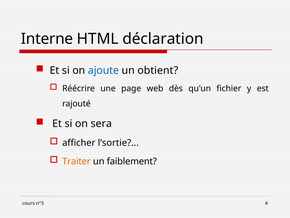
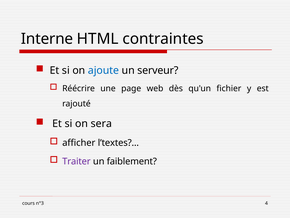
déclaration: déclaration -> contraintes
obtient: obtient -> serveur
l’sortie: l’sortie -> l’textes
Traiter colour: orange -> purple
